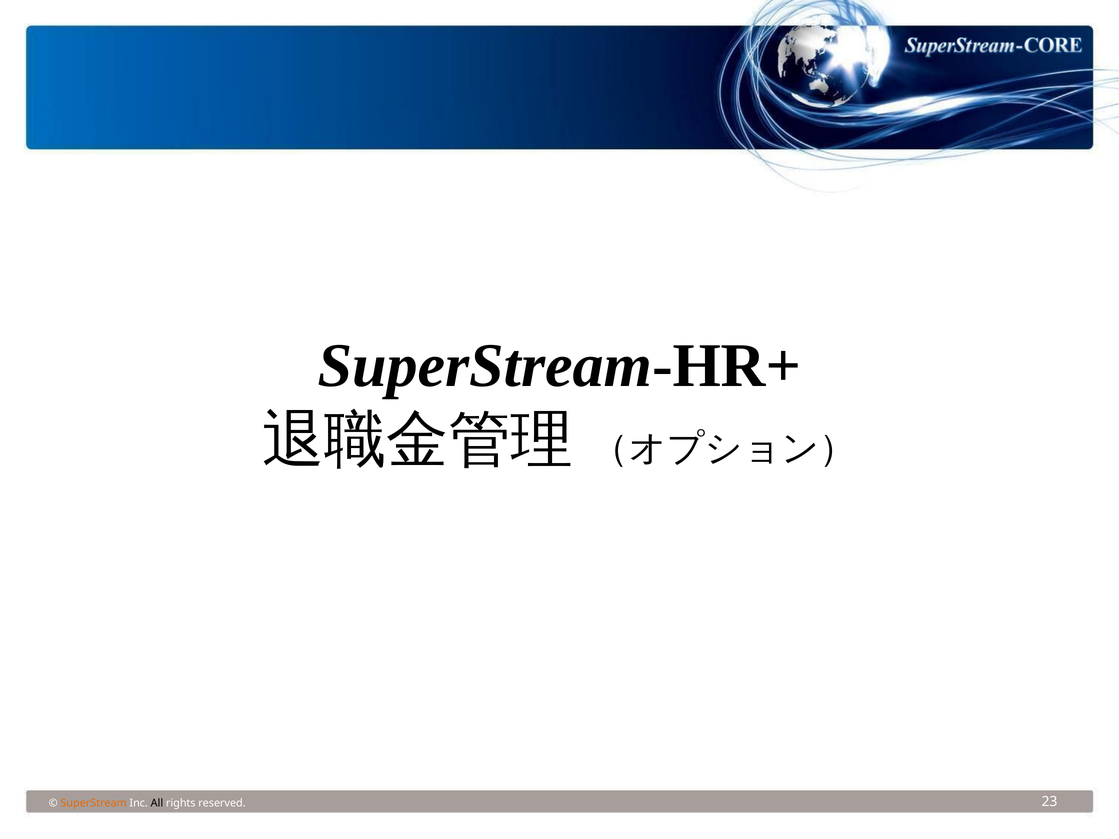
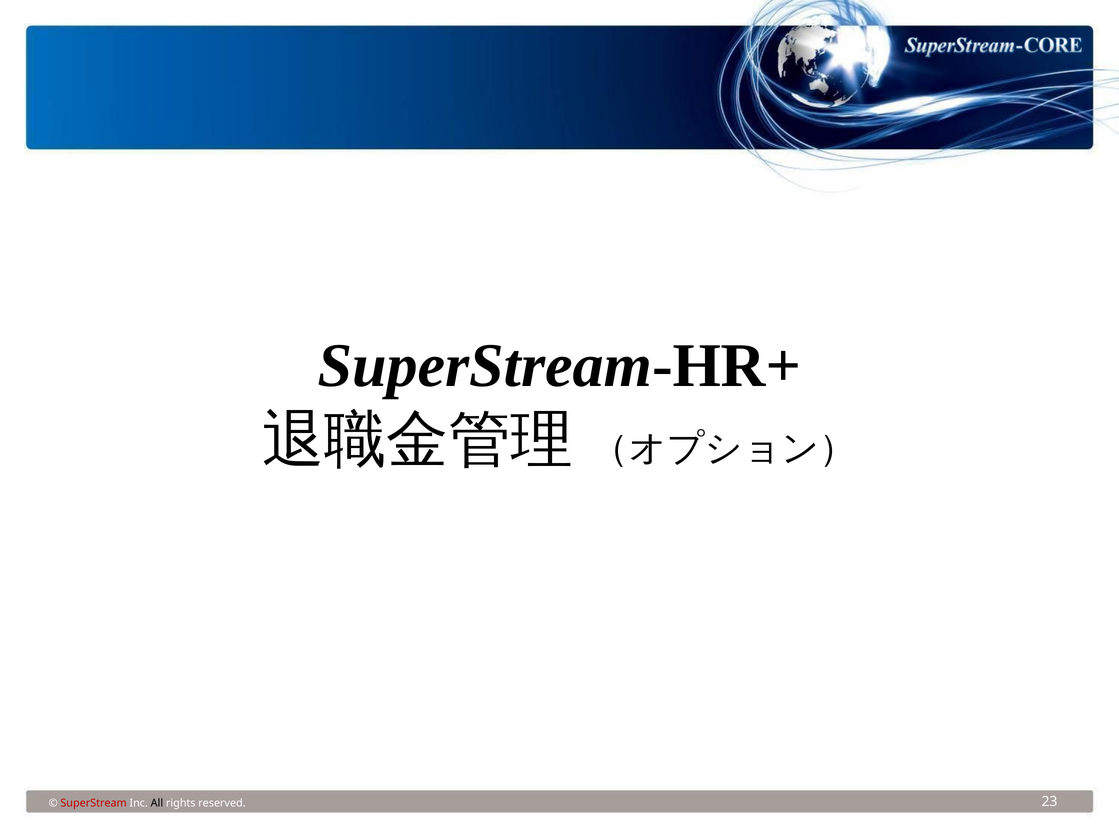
SuperStream colour: orange -> red
